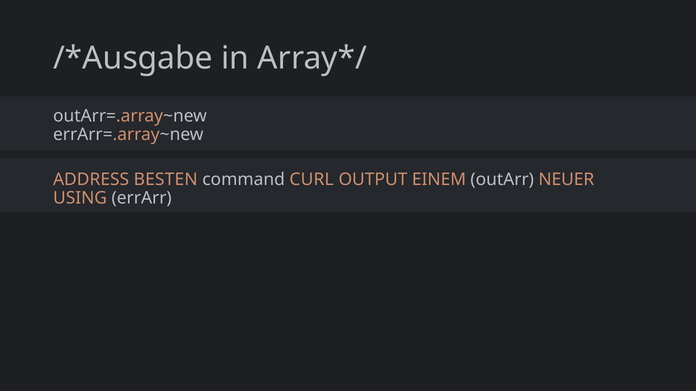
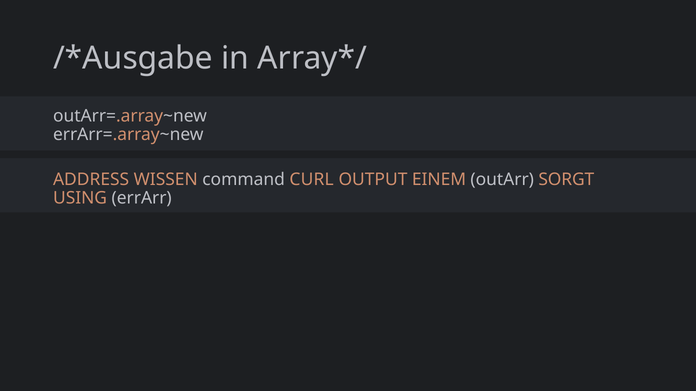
BESTEN: BESTEN -> WISSEN
NEUER: NEUER -> SORGT
